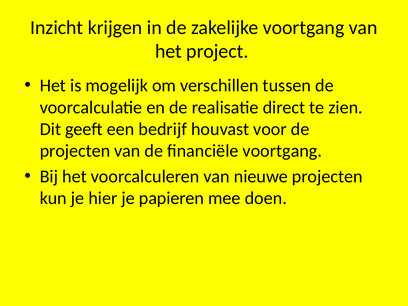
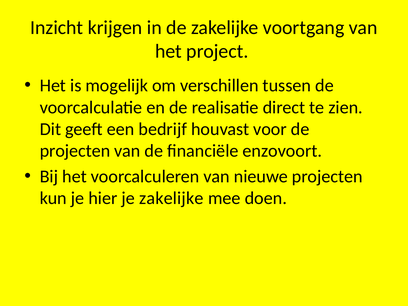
financiële voortgang: voortgang -> enzovoort
je papieren: papieren -> zakelijke
